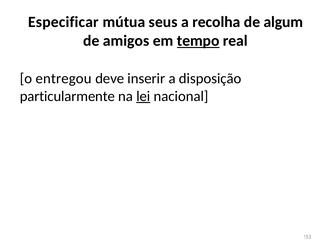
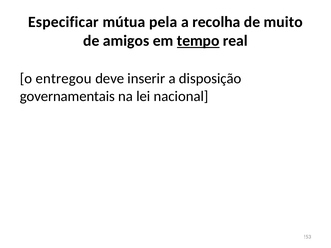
seus: seus -> pela
algum: algum -> muito
particularmente: particularmente -> governamentais
lei underline: present -> none
